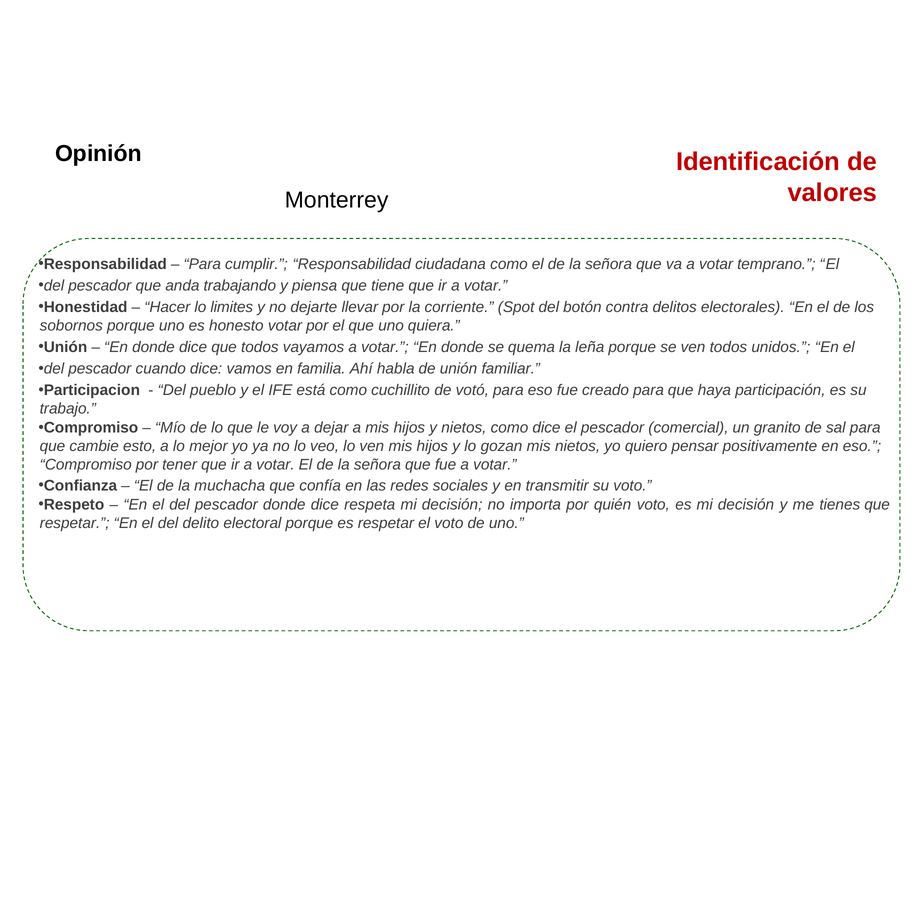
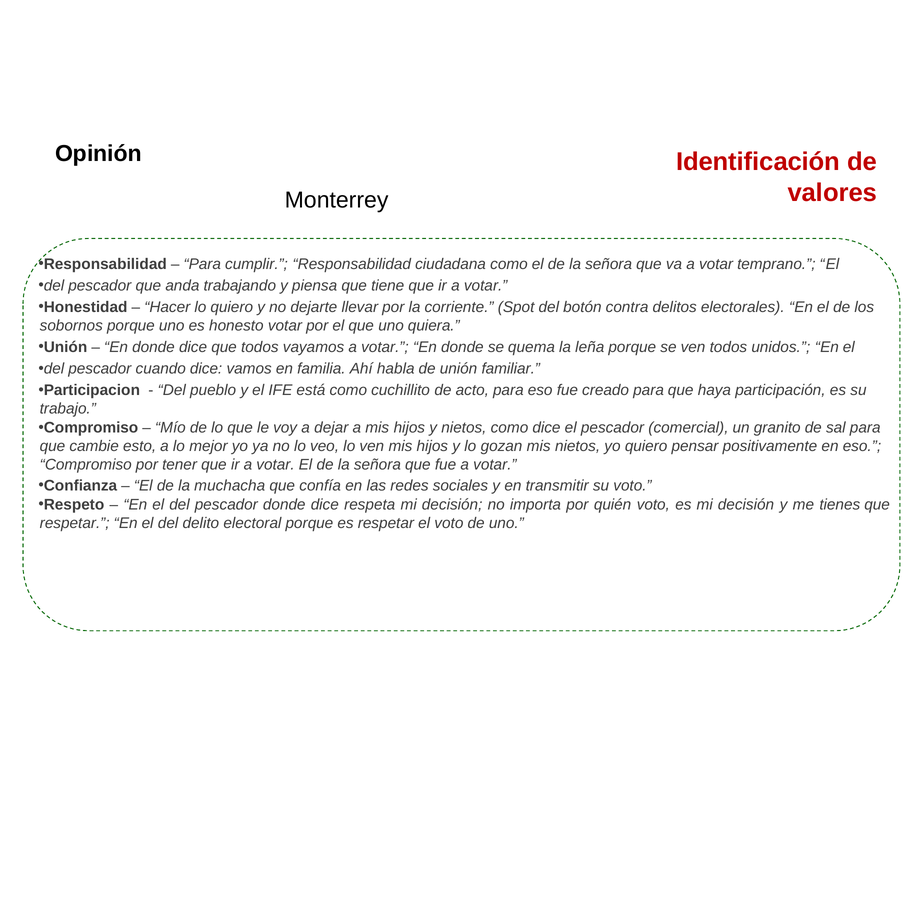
lo limites: limites -> quiero
votó: votó -> acto
